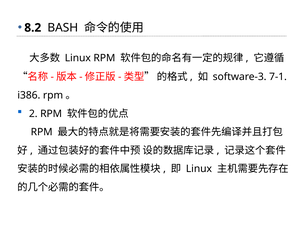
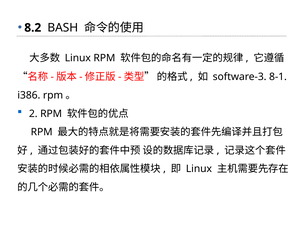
7-1: 7-1 -> 8-1
